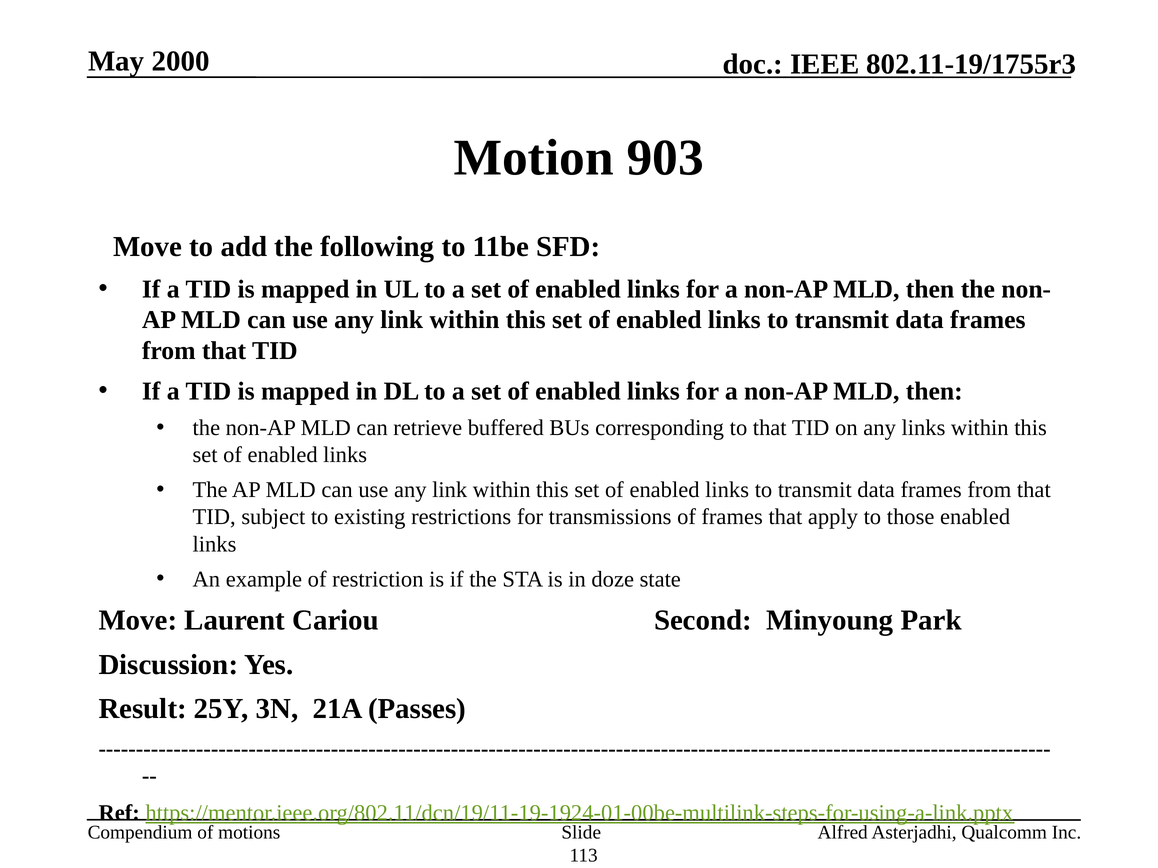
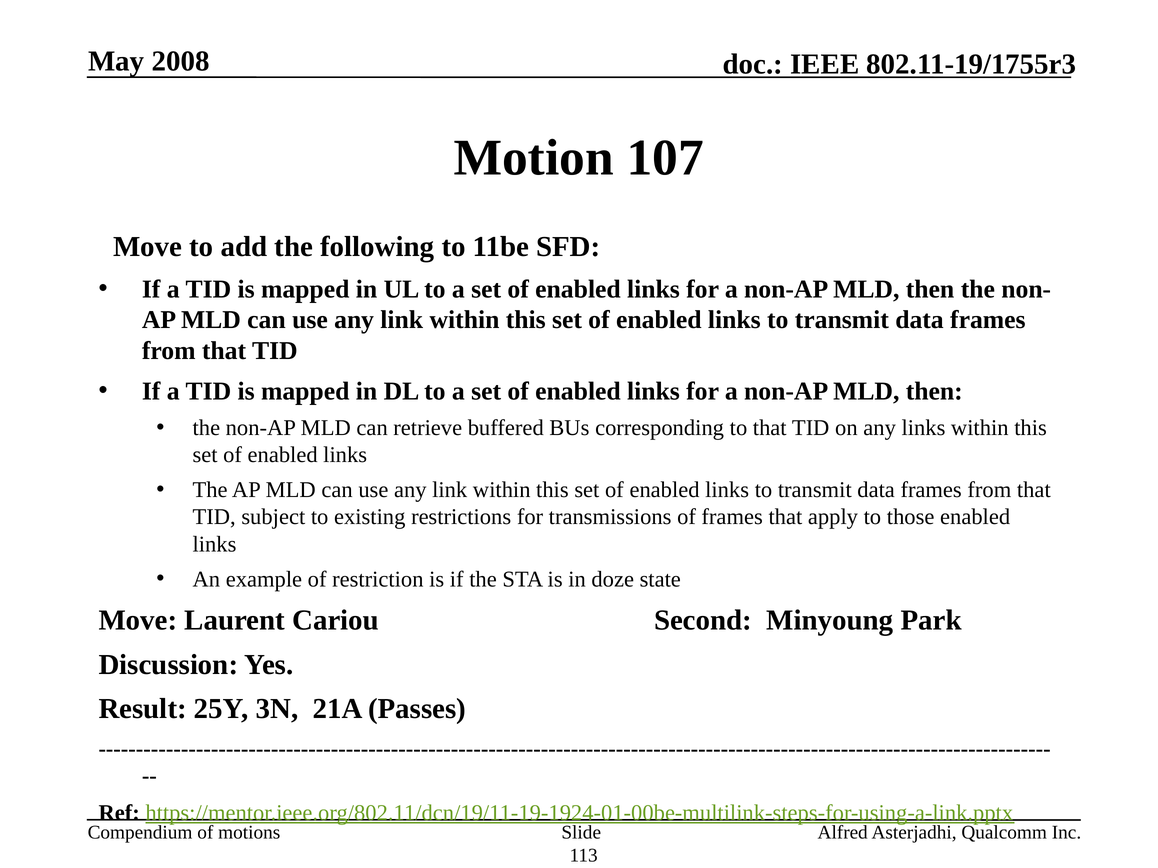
2000: 2000 -> 2008
903: 903 -> 107
